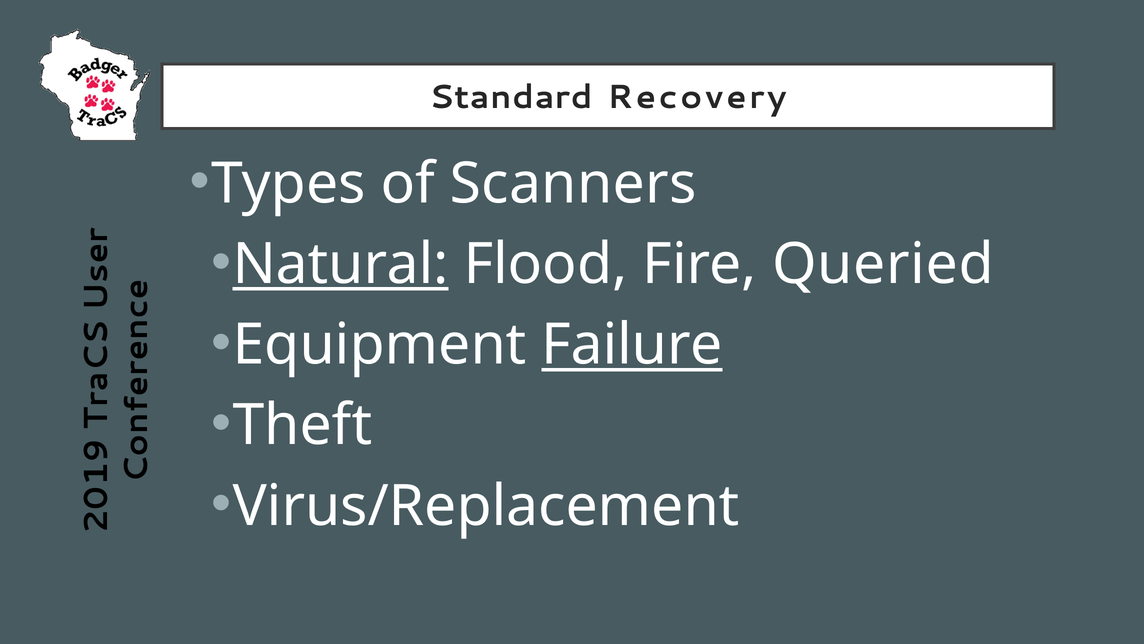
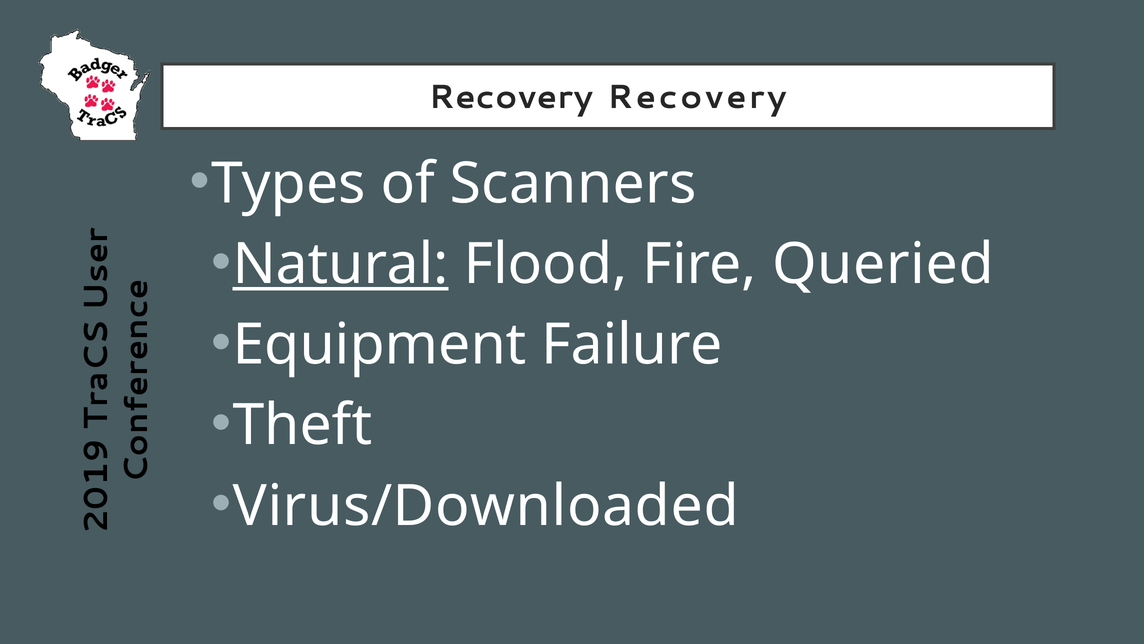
Standard at (511, 97): Standard -> Recovery
Failure underline: present -> none
Virus/Replacement: Virus/Replacement -> Virus/Downloaded
